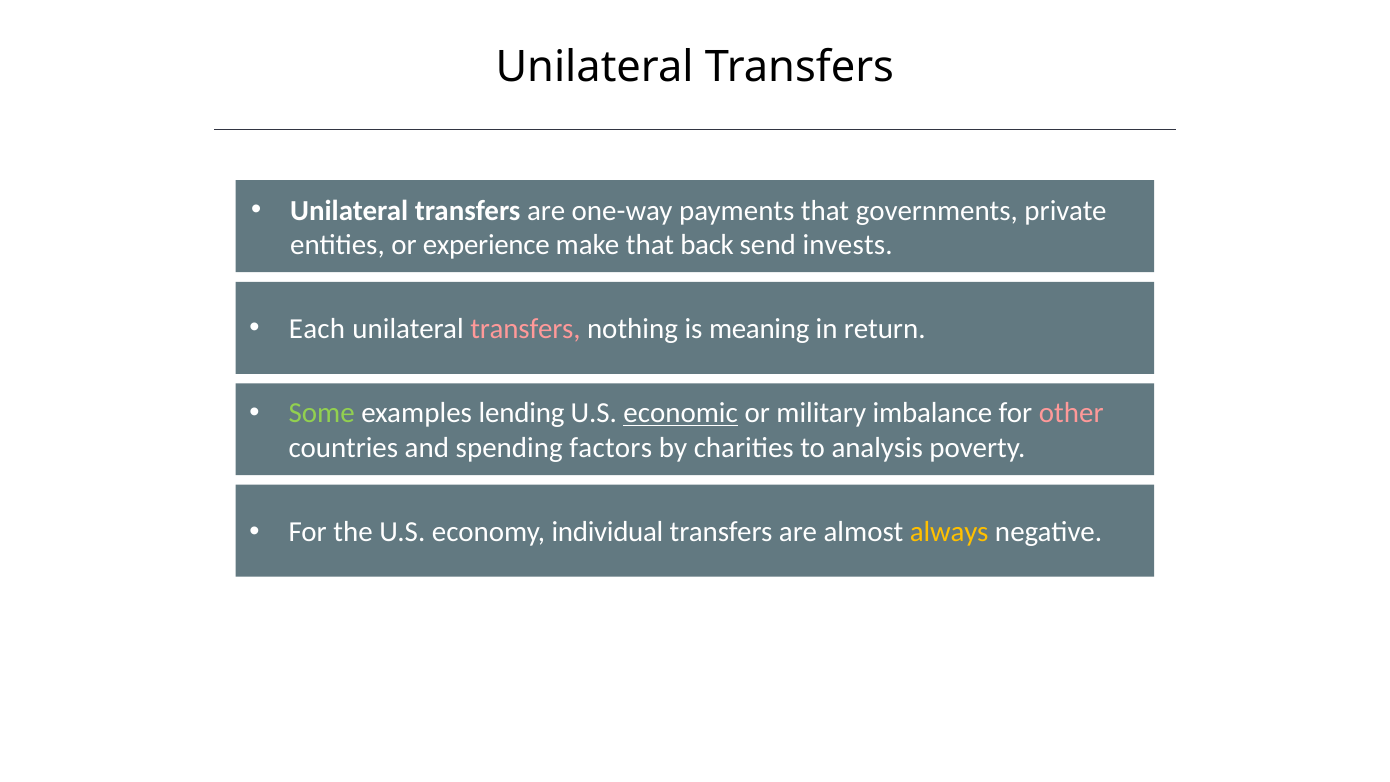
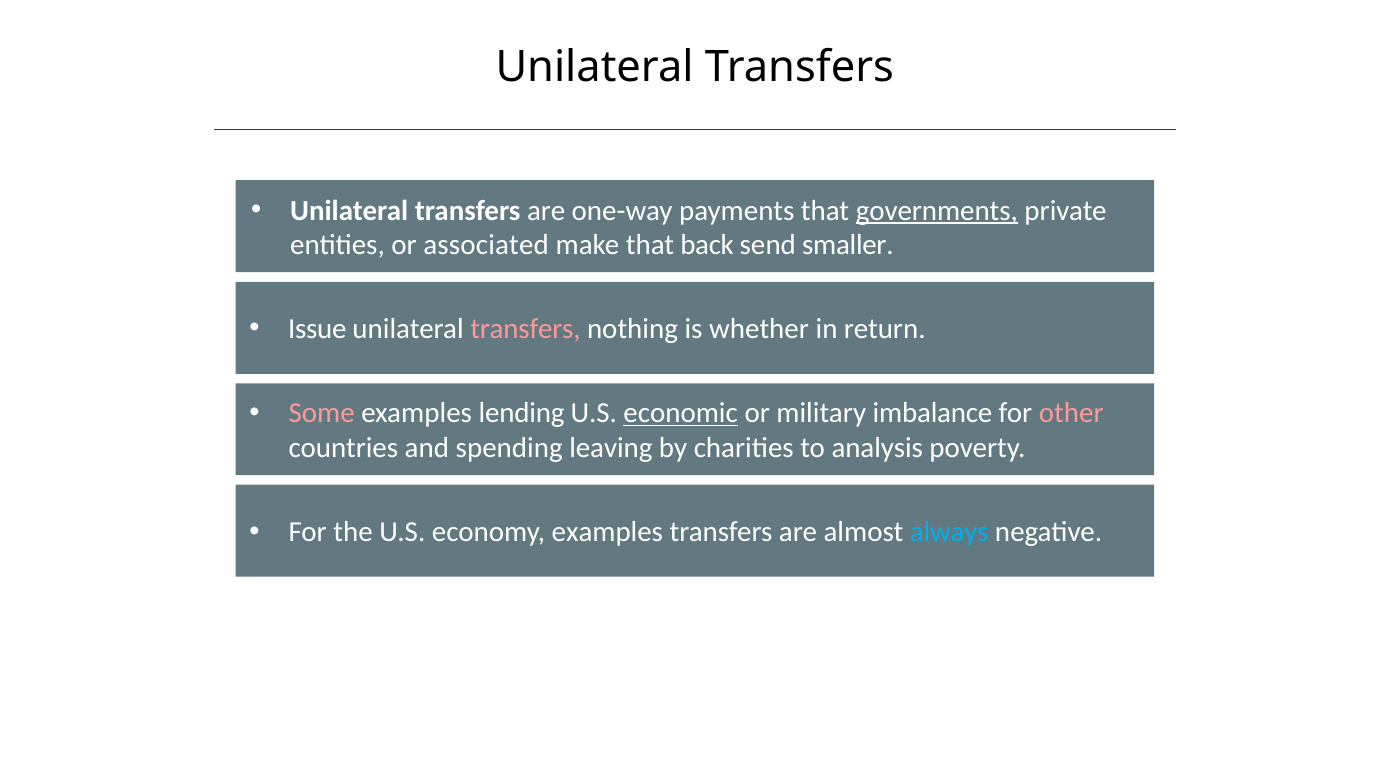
governments underline: none -> present
experience: experience -> associated
invests: invests -> smaller
Each: Each -> Issue
meaning: meaning -> whether
Some colour: light green -> pink
factors: factors -> leaving
economy individual: individual -> examples
always colour: yellow -> light blue
